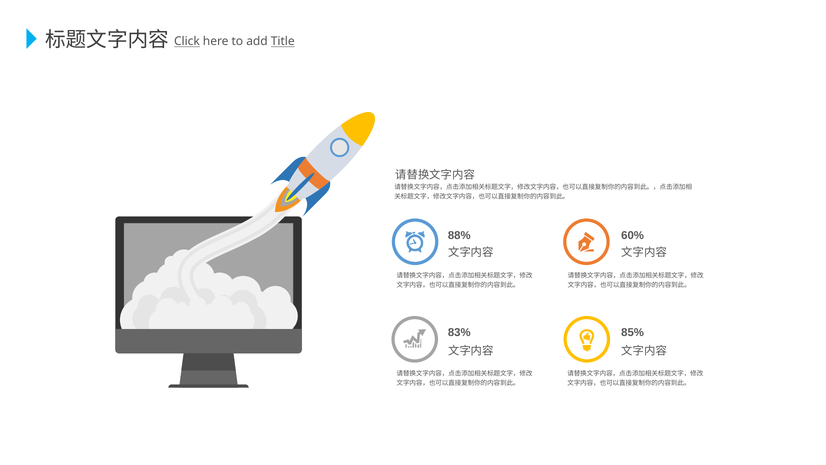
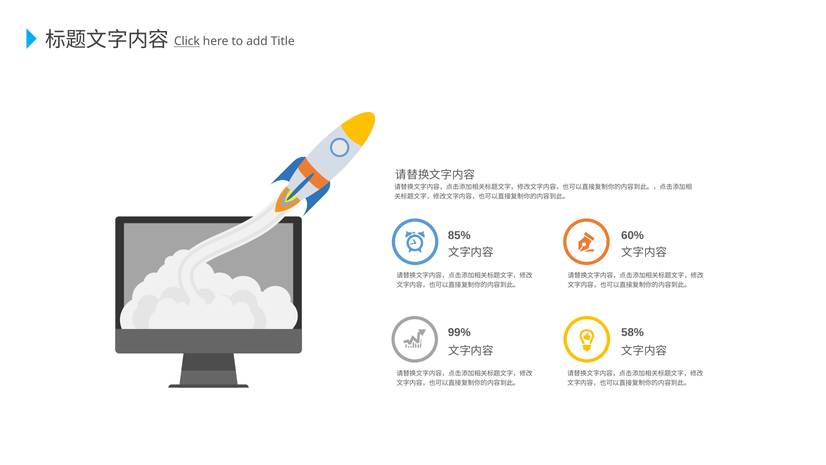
Title underline: present -> none
88%: 88% -> 85%
83%: 83% -> 99%
85%: 85% -> 58%
